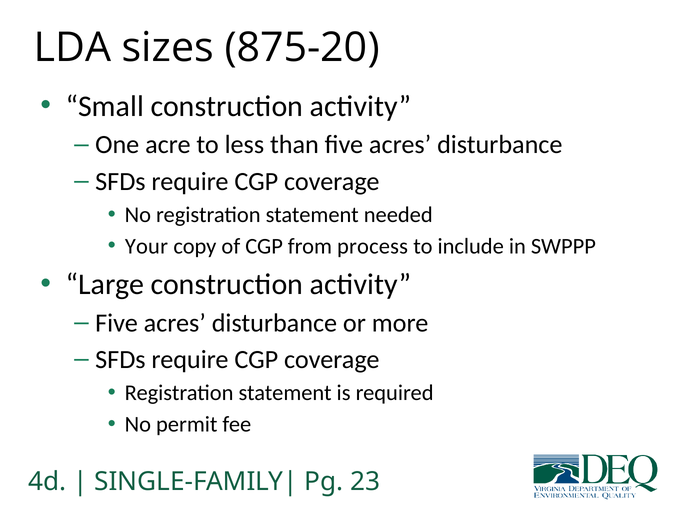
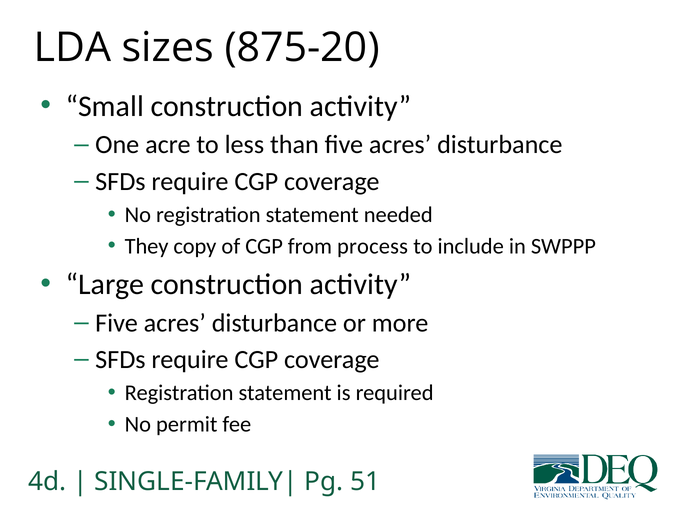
Your: Your -> They
23: 23 -> 51
